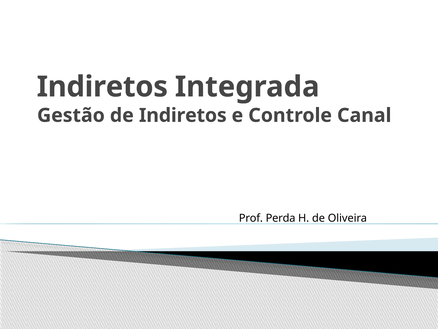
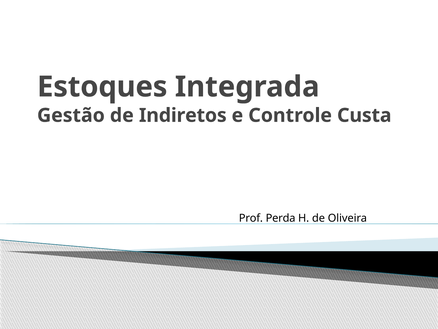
Indiretos at (102, 87): Indiretos -> Estoques
Canal: Canal -> Custa
